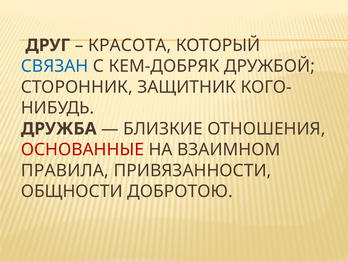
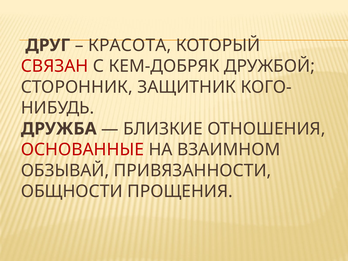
СВЯЗАН colour: blue -> red
ПРАВИЛА: ПРАВИЛА -> ОБЗЫВАЙ
ДОБРОТОЮ: ДОБРОТОЮ -> ПРОЩЕНИЯ
